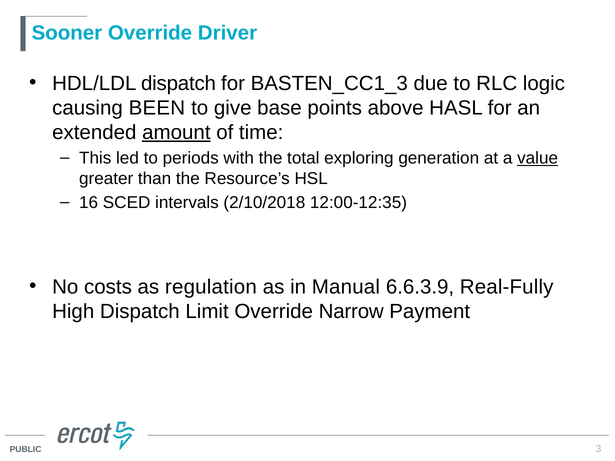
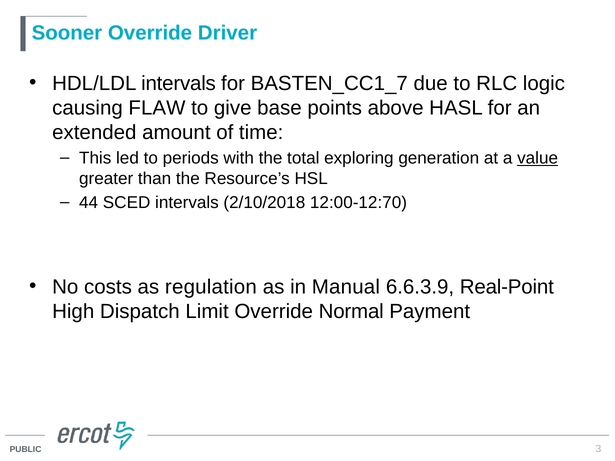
HDL/LDL dispatch: dispatch -> intervals
BASTEN_CC1_3: BASTEN_CC1_3 -> BASTEN_CC1_7
BEEN: BEEN -> FLAW
amount underline: present -> none
16: 16 -> 44
12:00-12:35: 12:00-12:35 -> 12:00-12:70
Real-Fully: Real-Fully -> Real-Point
Narrow: Narrow -> Normal
